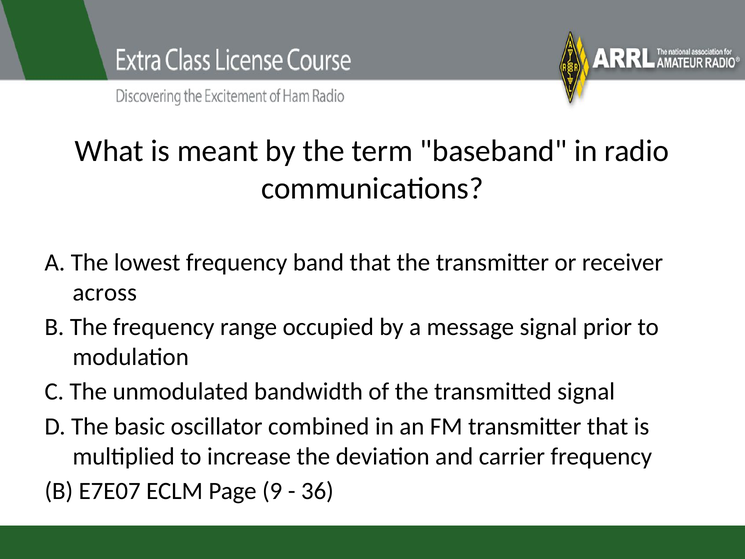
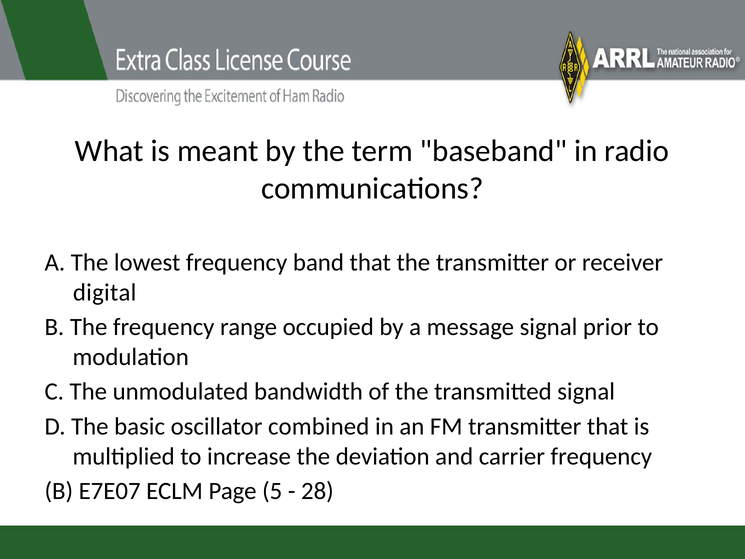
across: across -> digital
9: 9 -> 5
36: 36 -> 28
